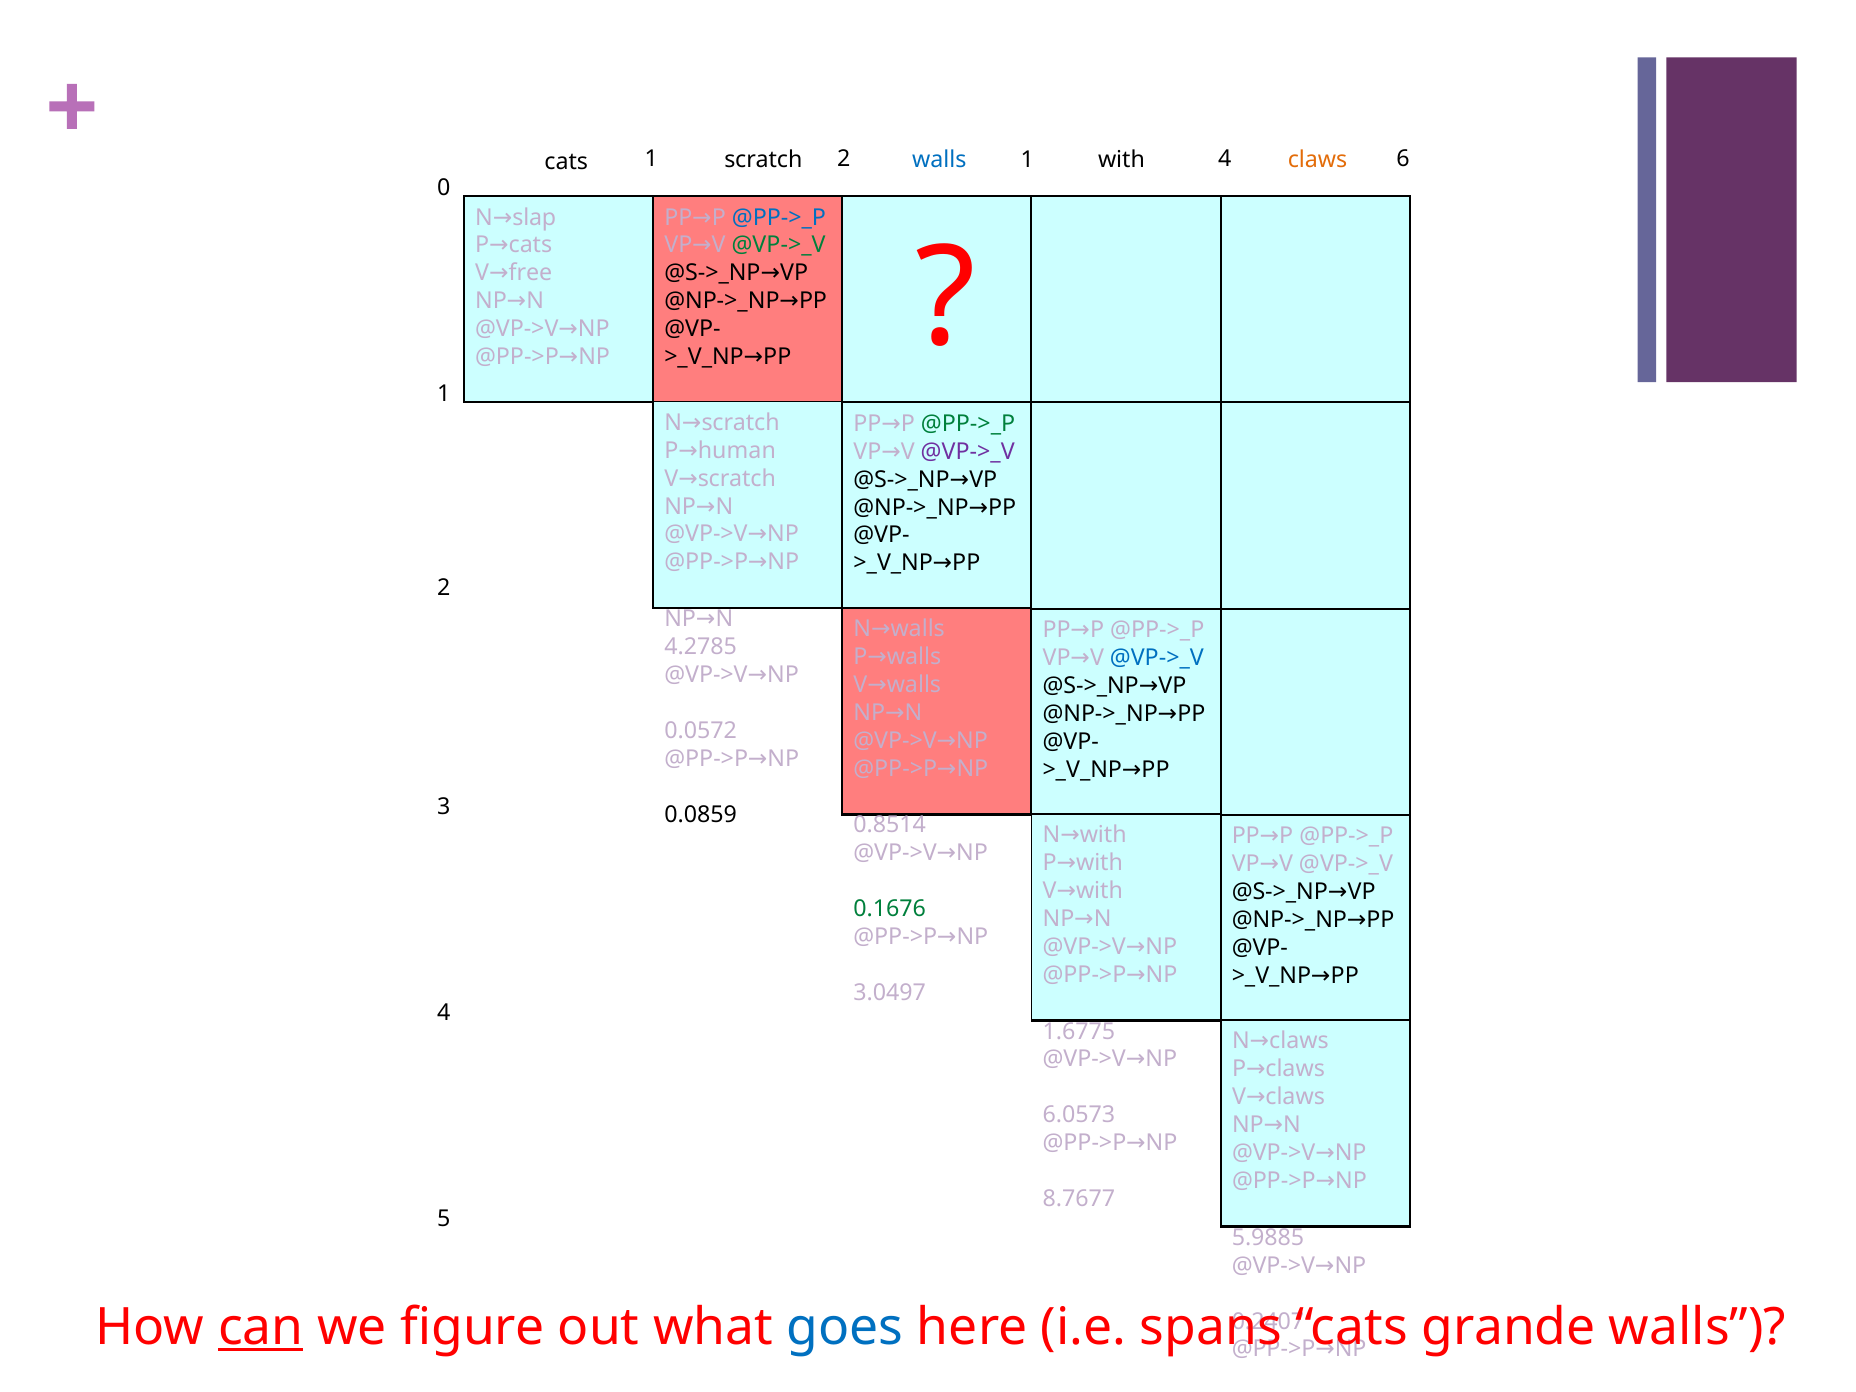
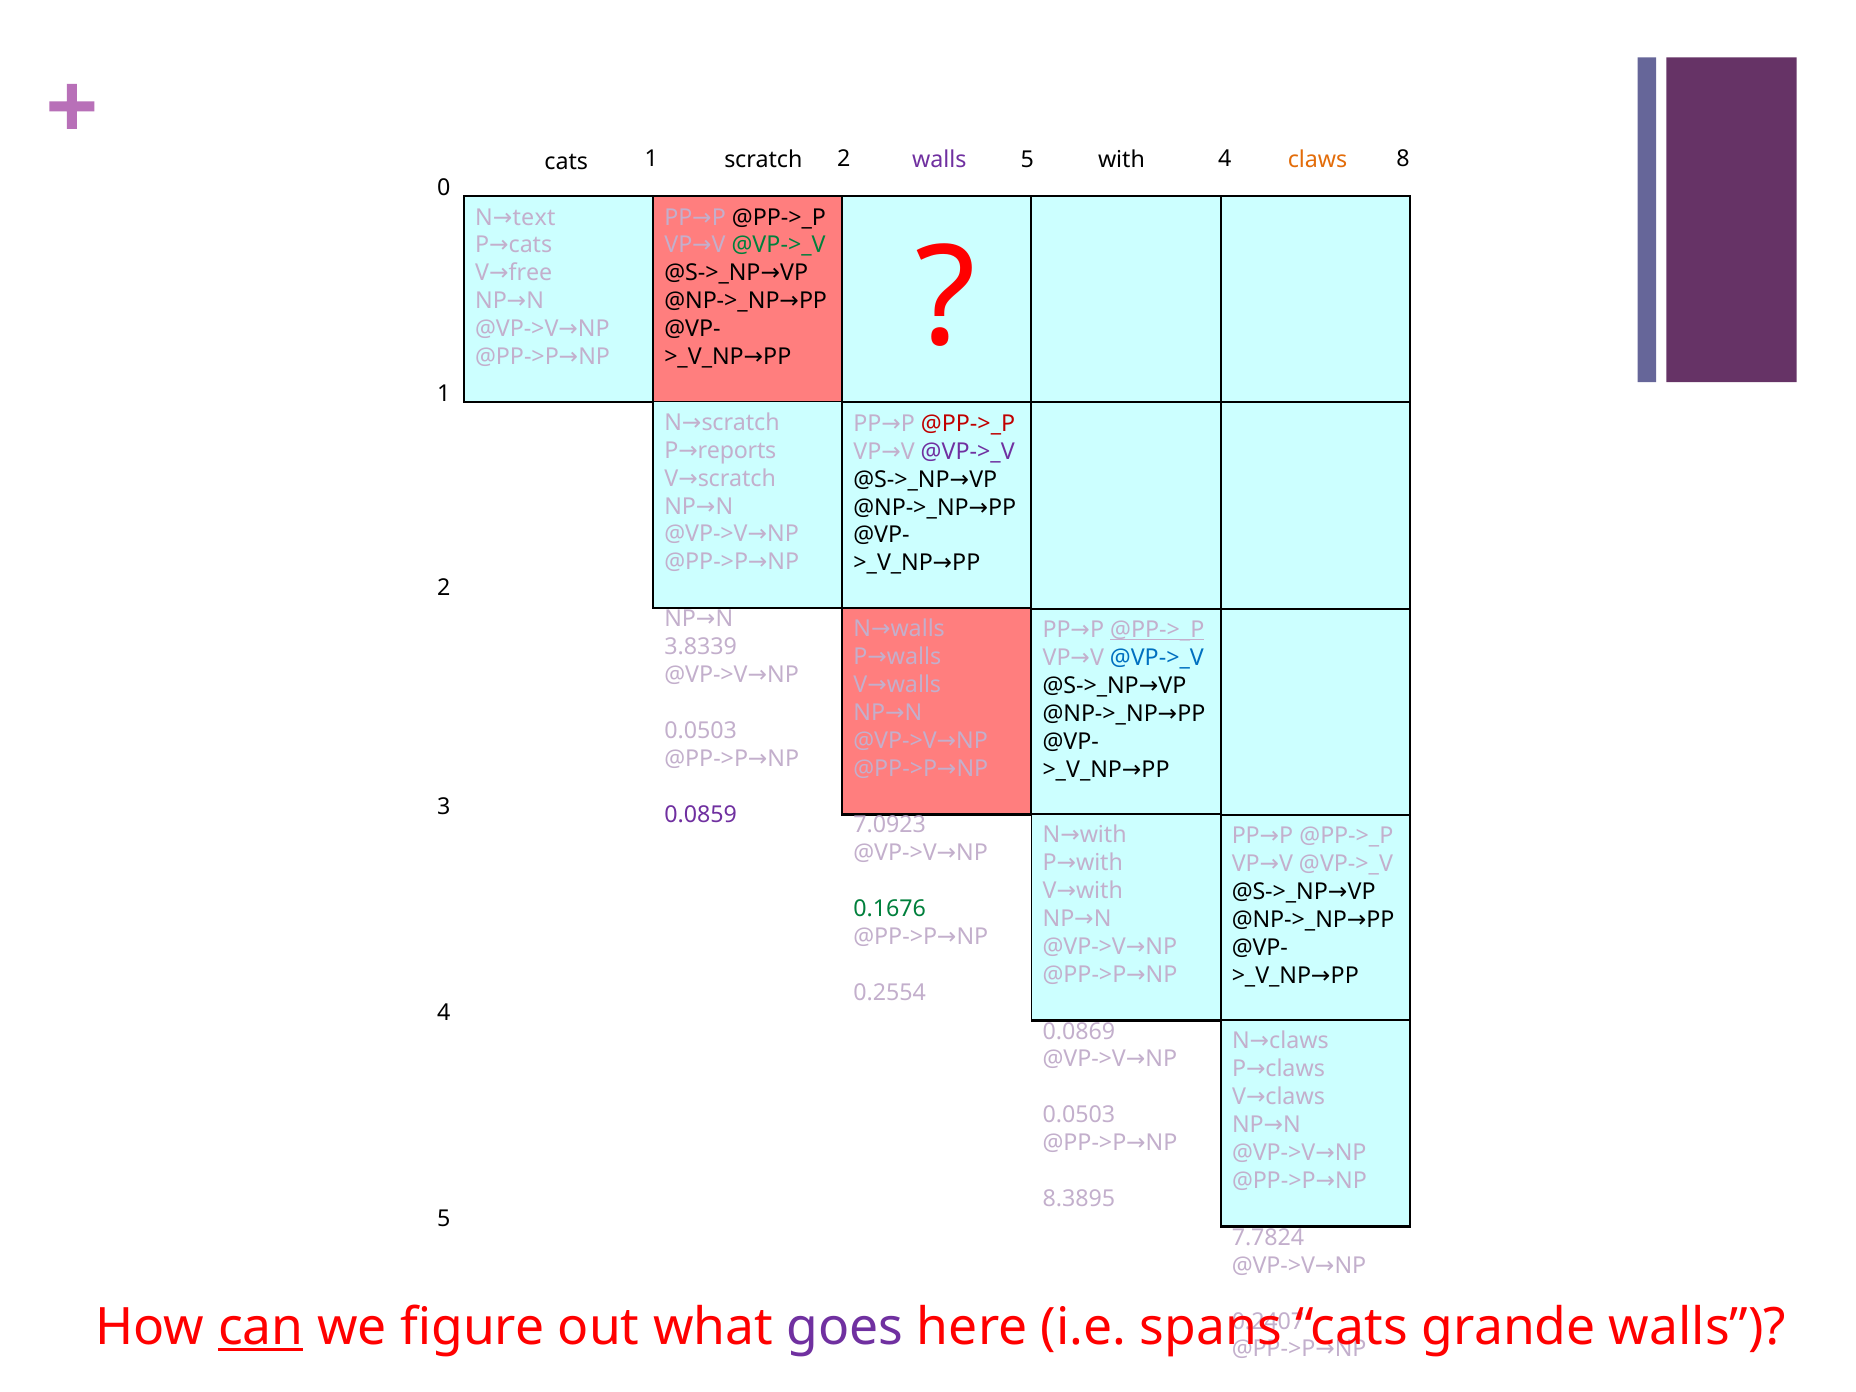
2 1: 1 -> 5
6: 6 -> 8
walls at (939, 160) colour: blue -> purple
slap: slap -> text
@PP->_P at (779, 217) colour: blue -> black
@PP->_P at (968, 424) colour: green -> red
human: human -> reports
@PP->_P at (1157, 630) underline: none -> present
4.2785: 4.2785 -> 3.8339
0.0572 at (701, 731): 0.0572 -> 0.0503
0.0859 colour: black -> purple
0.8514: 0.8514 -> 7.0923
3.0497: 3.0497 -> 0.2554
1.6775: 1.6775 -> 0.0869
6.0573 at (1079, 1115): 6.0573 -> 0.0503
8.7677: 8.7677 -> 8.3895
5.9885: 5.9885 -> 7.7824
goes colour: blue -> purple
